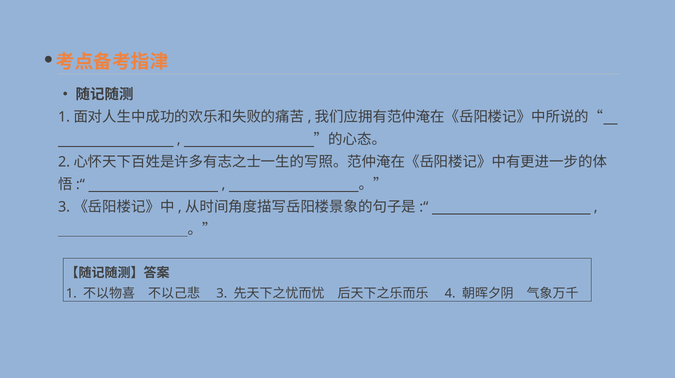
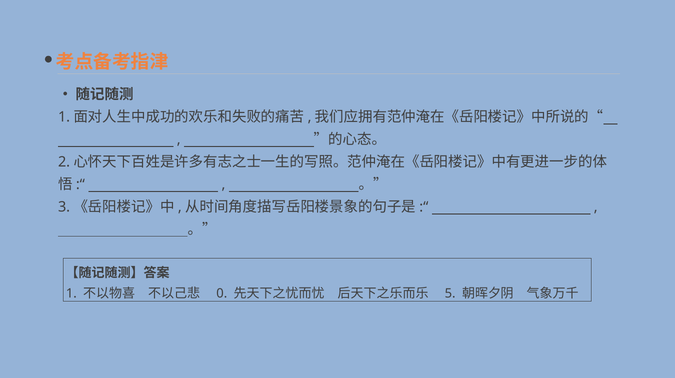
3 at (222, 294): 3 -> 0
4: 4 -> 5
